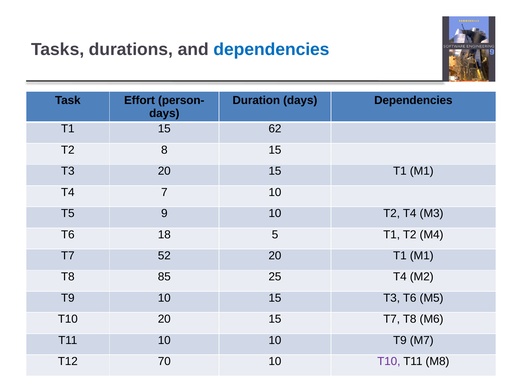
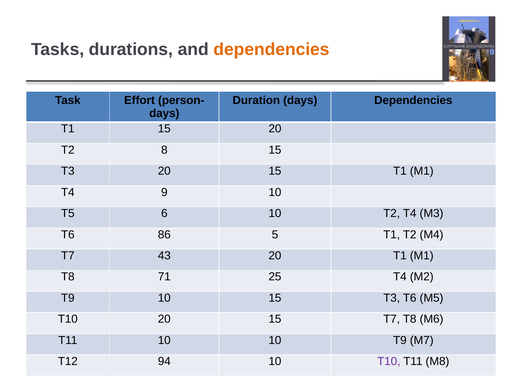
dependencies at (272, 50) colour: blue -> orange
15 62: 62 -> 20
7: 7 -> 9
9: 9 -> 6
18: 18 -> 86
52: 52 -> 43
85: 85 -> 71
70: 70 -> 94
